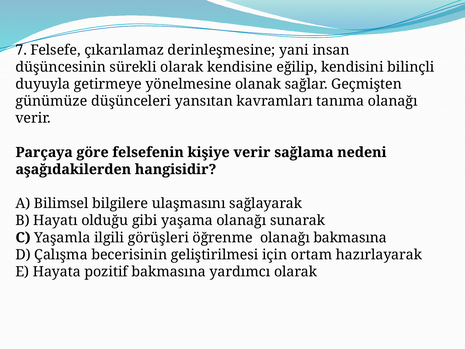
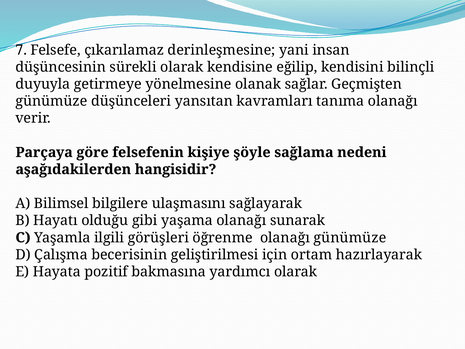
kişiye verir: verir -> şöyle
olanağı bakmasına: bakmasına -> günümüze
